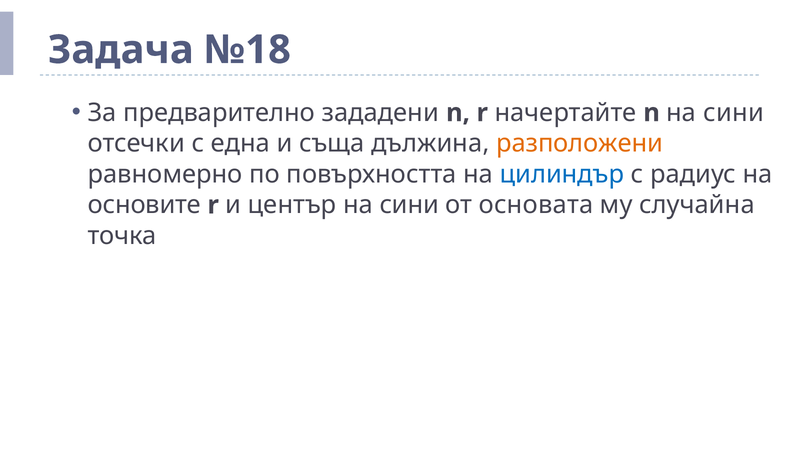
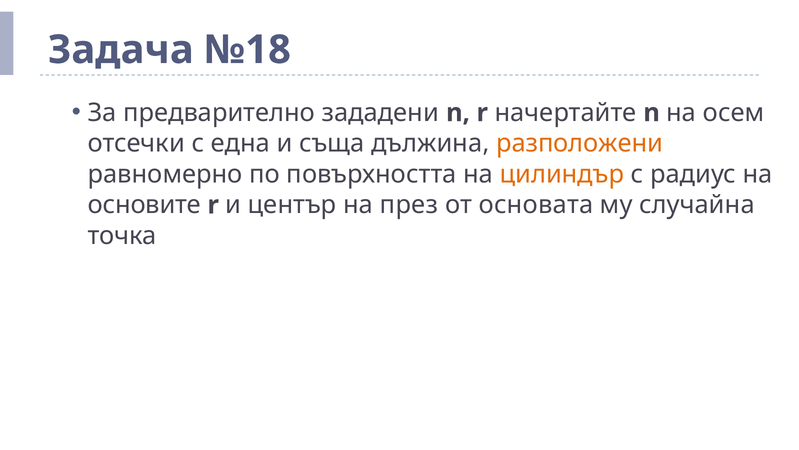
n на сини: сини -> осем
цилиндър colour: blue -> orange
център на сини: сини -> през
